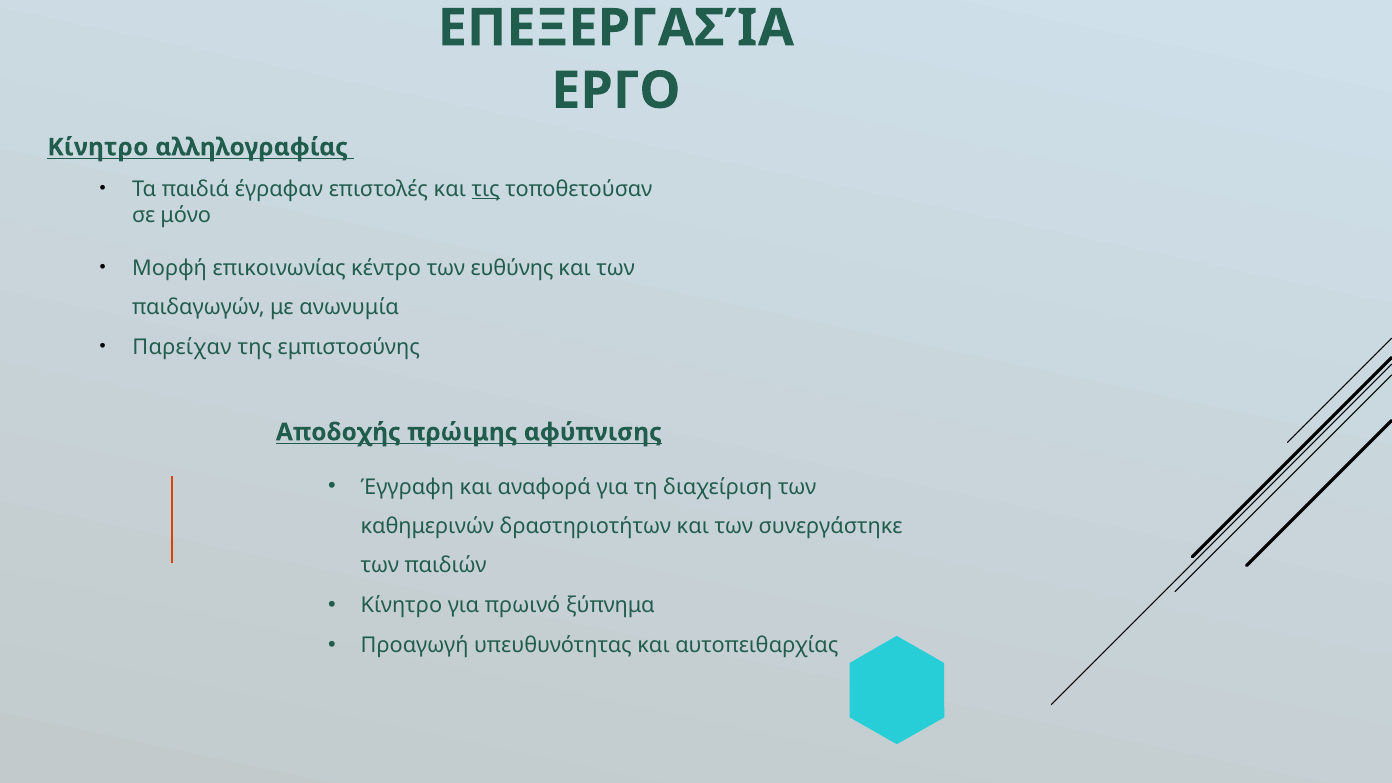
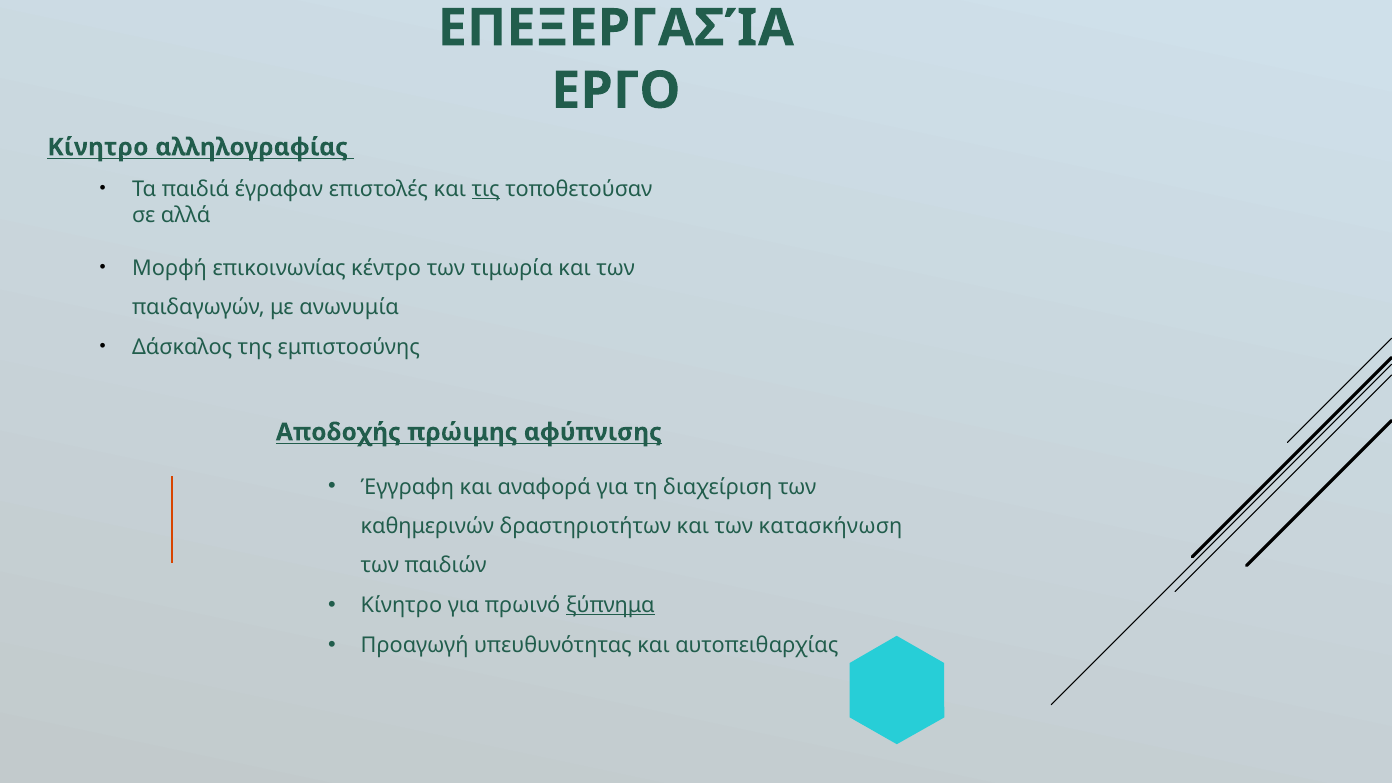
μόνο: μόνο -> αλλά
ευθύνης: ευθύνης -> τιμωρία
Παρείχαν: Παρείχαν -> Δάσκαλος
συνεργάστηκε: συνεργάστηκε -> κατασκήνωση
ξύπνημα underline: none -> present
